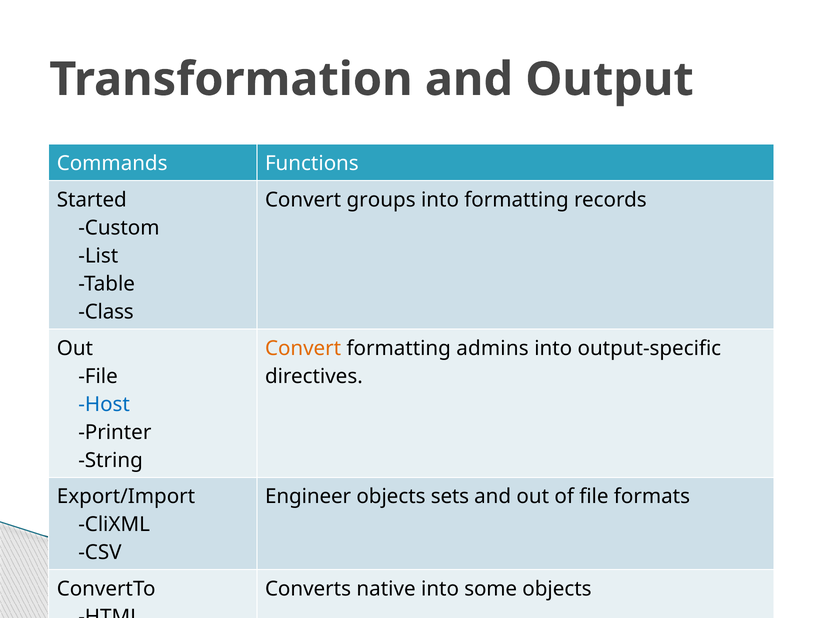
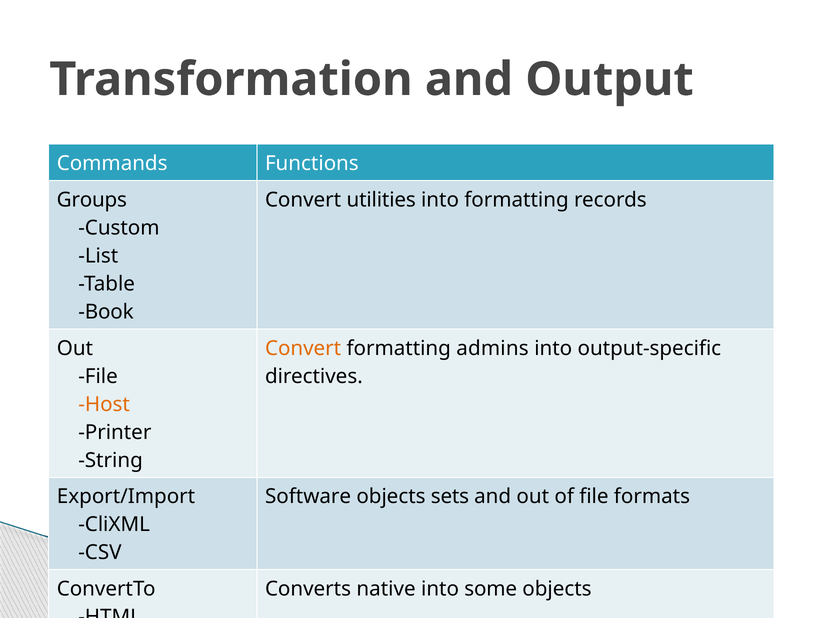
Started: Started -> Groups
groups: groups -> utilities
Class: Class -> Book
Host colour: blue -> orange
Engineer: Engineer -> Software
